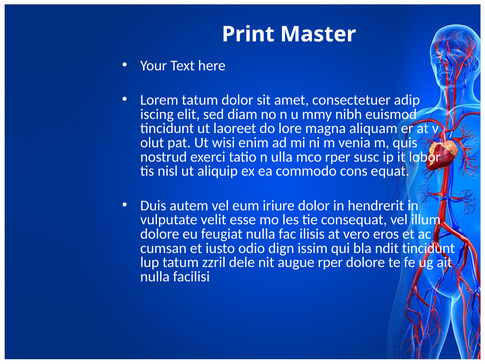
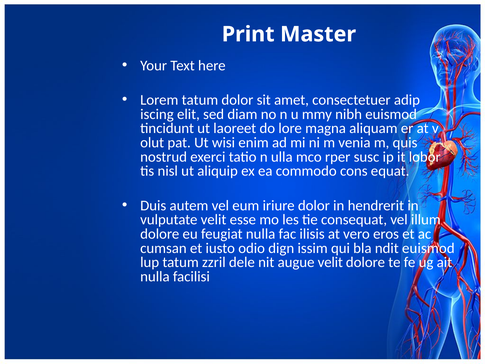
ndit tincidunt: tincidunt -> euismod
augue rper: rper -> velit
